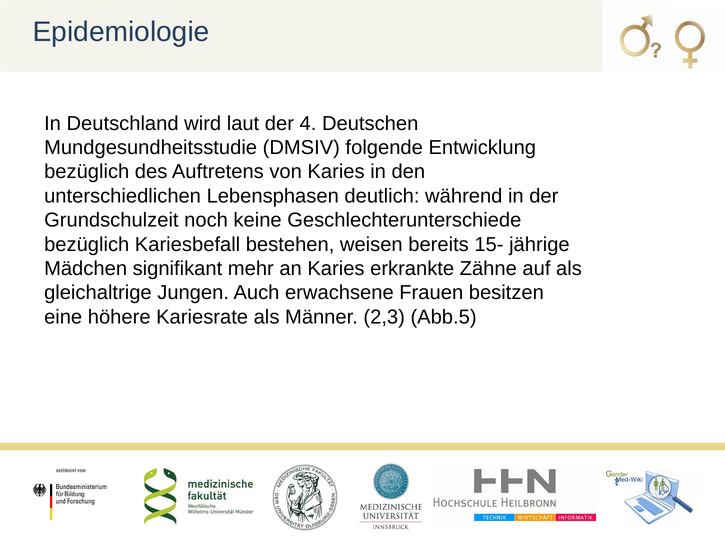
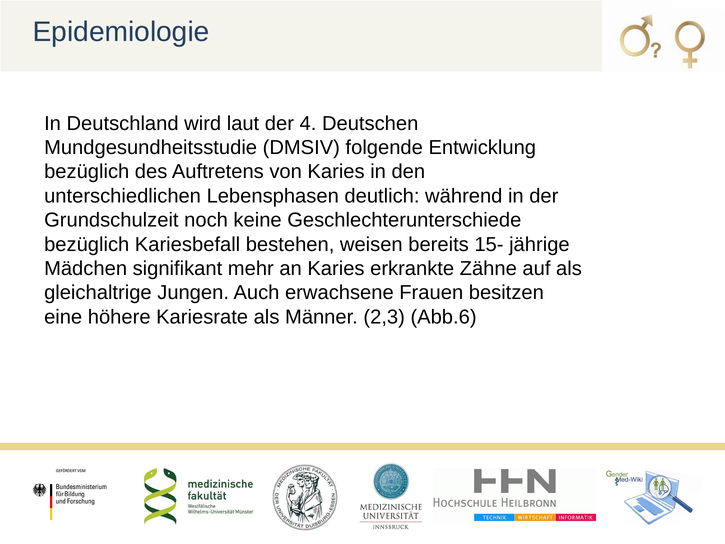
Abb.5: Abb.5 -> Abb.6
